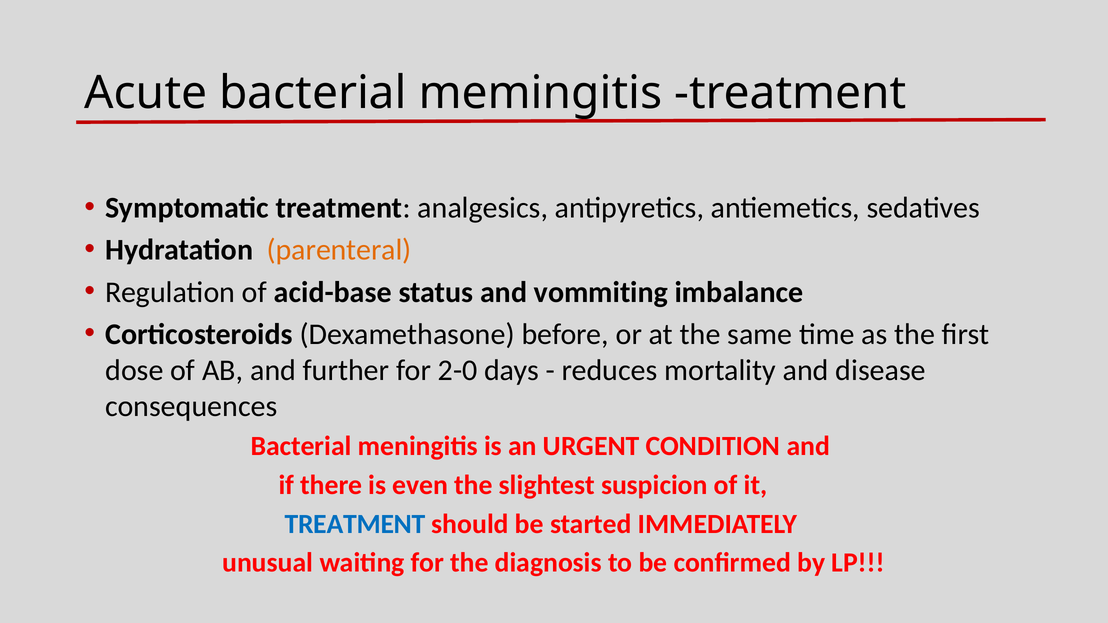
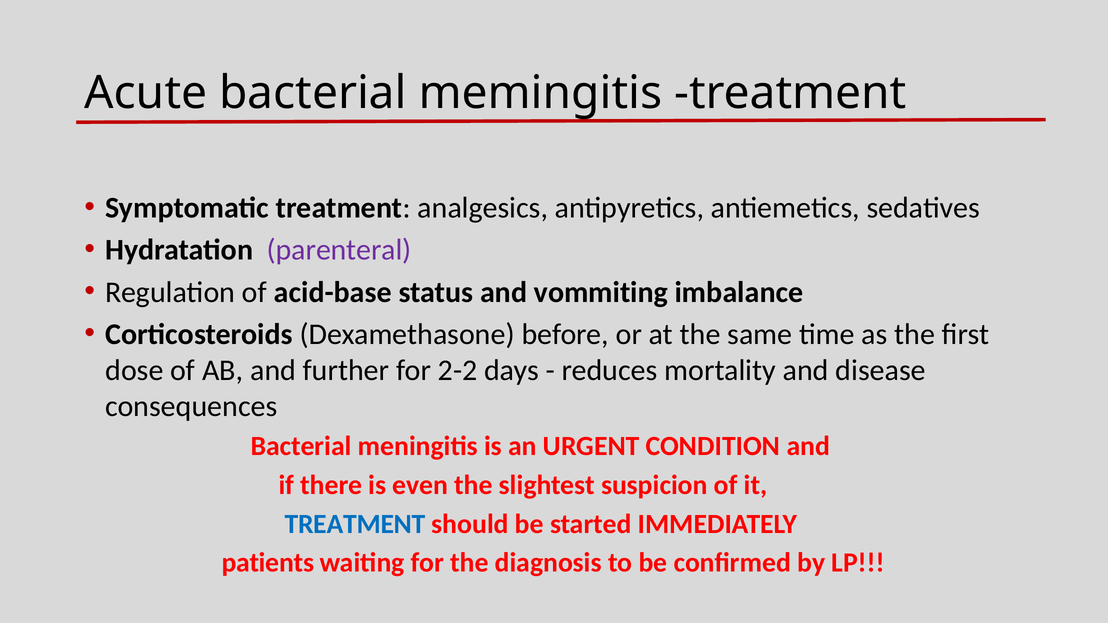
parenteral colour: orange -> purple
2-0: 2-0 -> 2-2
unusual: unusual -> patients
